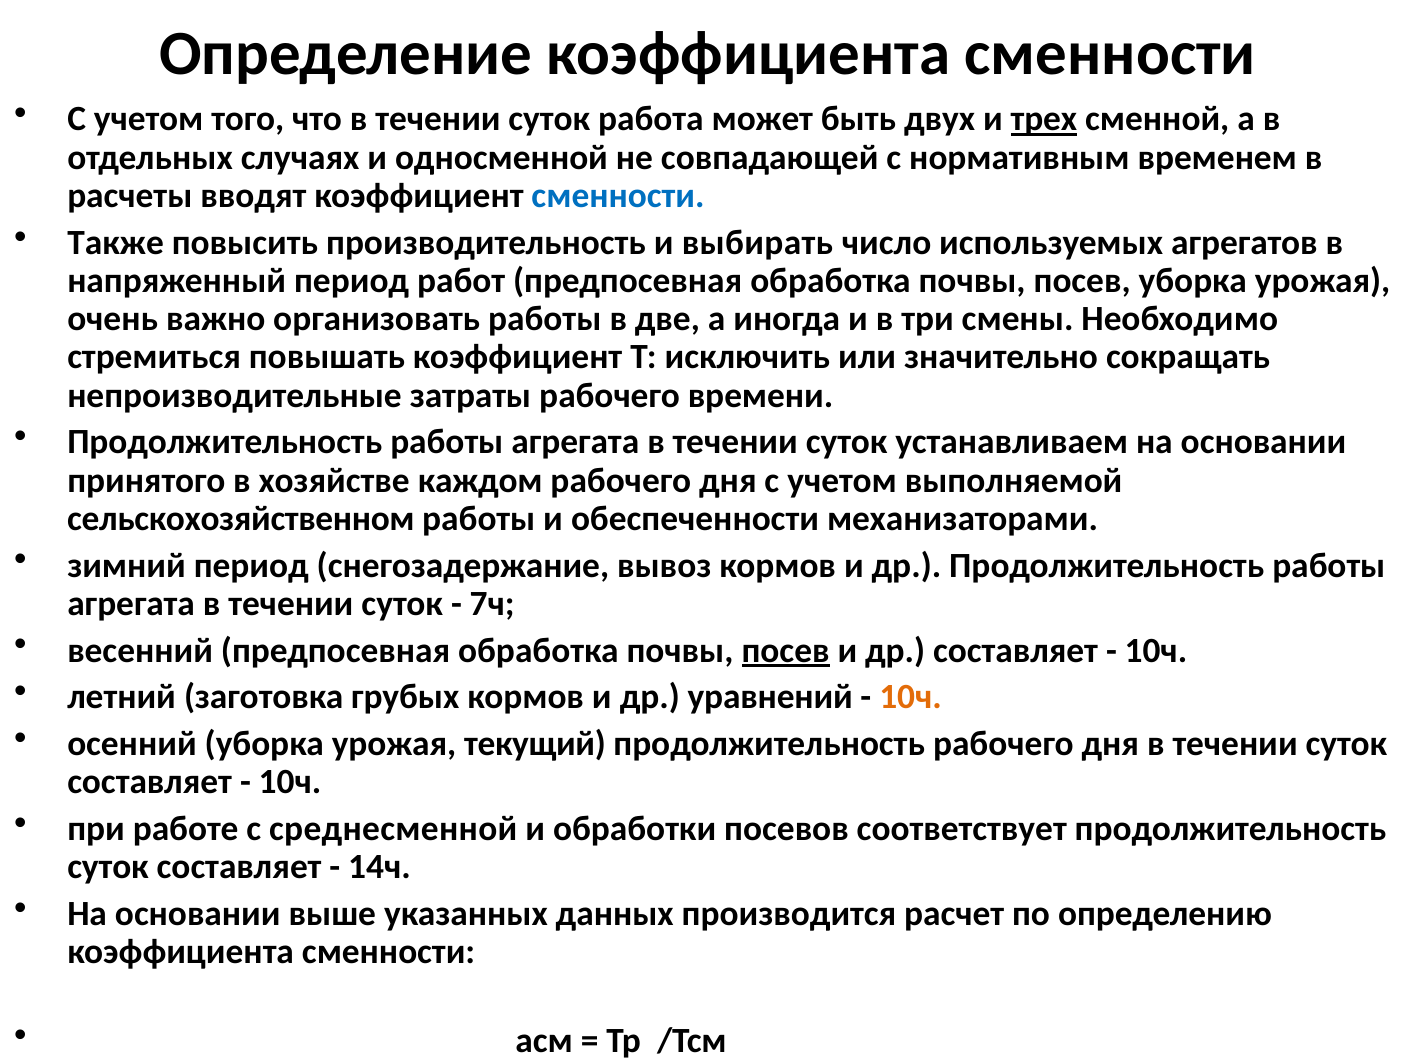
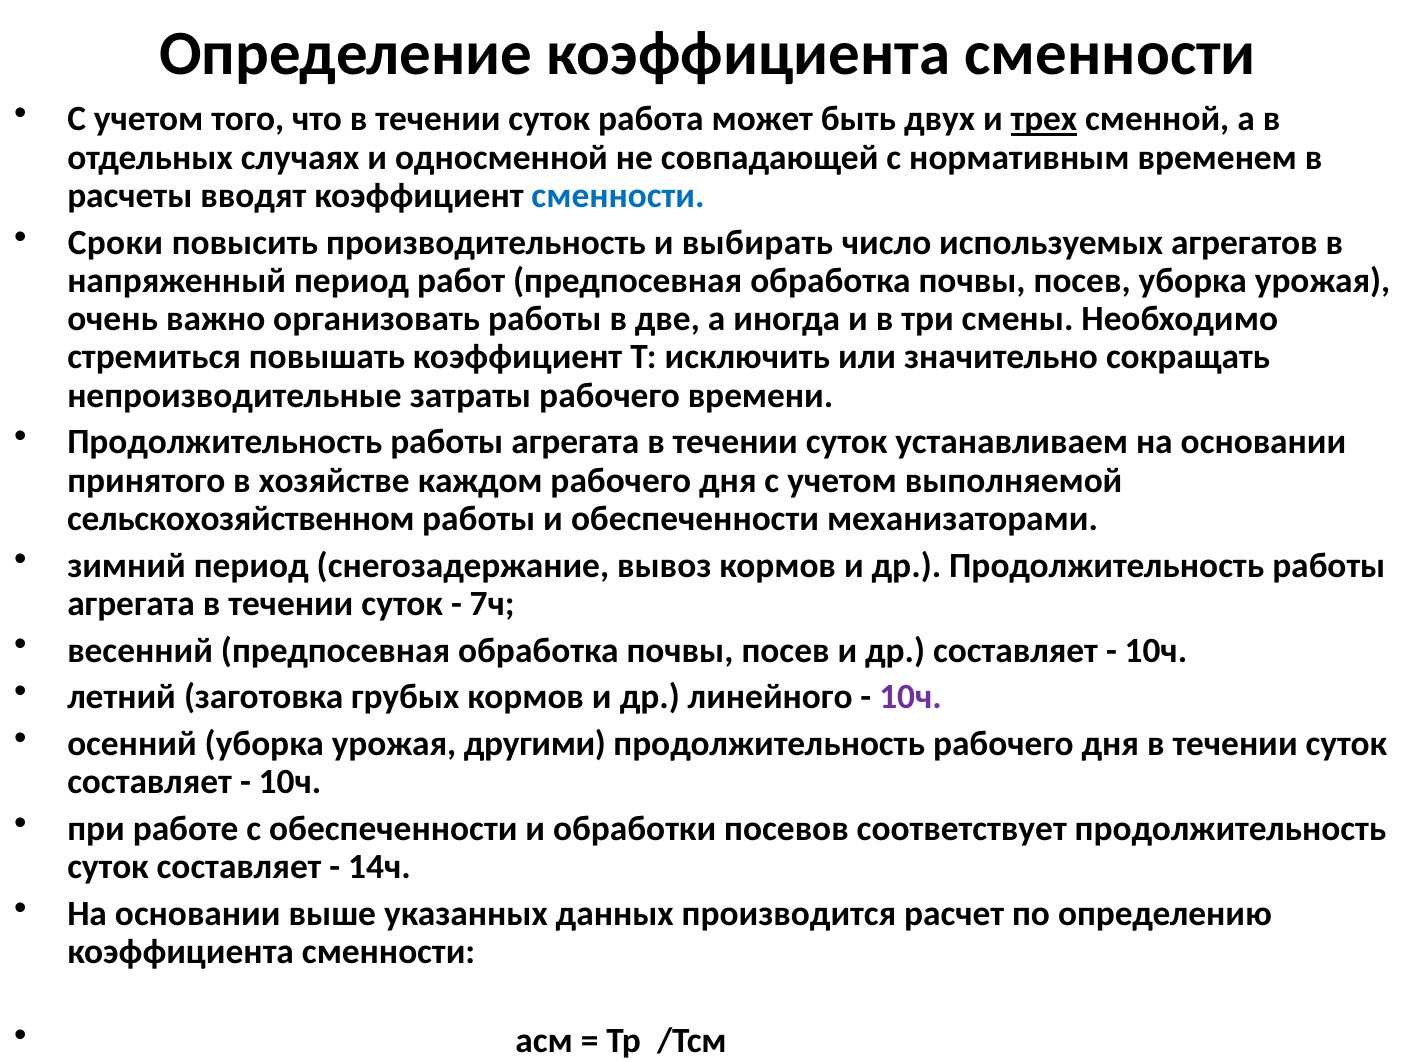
Также: Также -> Сроки
посев at (786, 650) underline: present -> none
уравнений: уравнений -> линейного
10ч at (911, 697) colour: orange -> purple
текущий: текущий -> другими
с среднесменной: среднесменной -> обеспеченности
